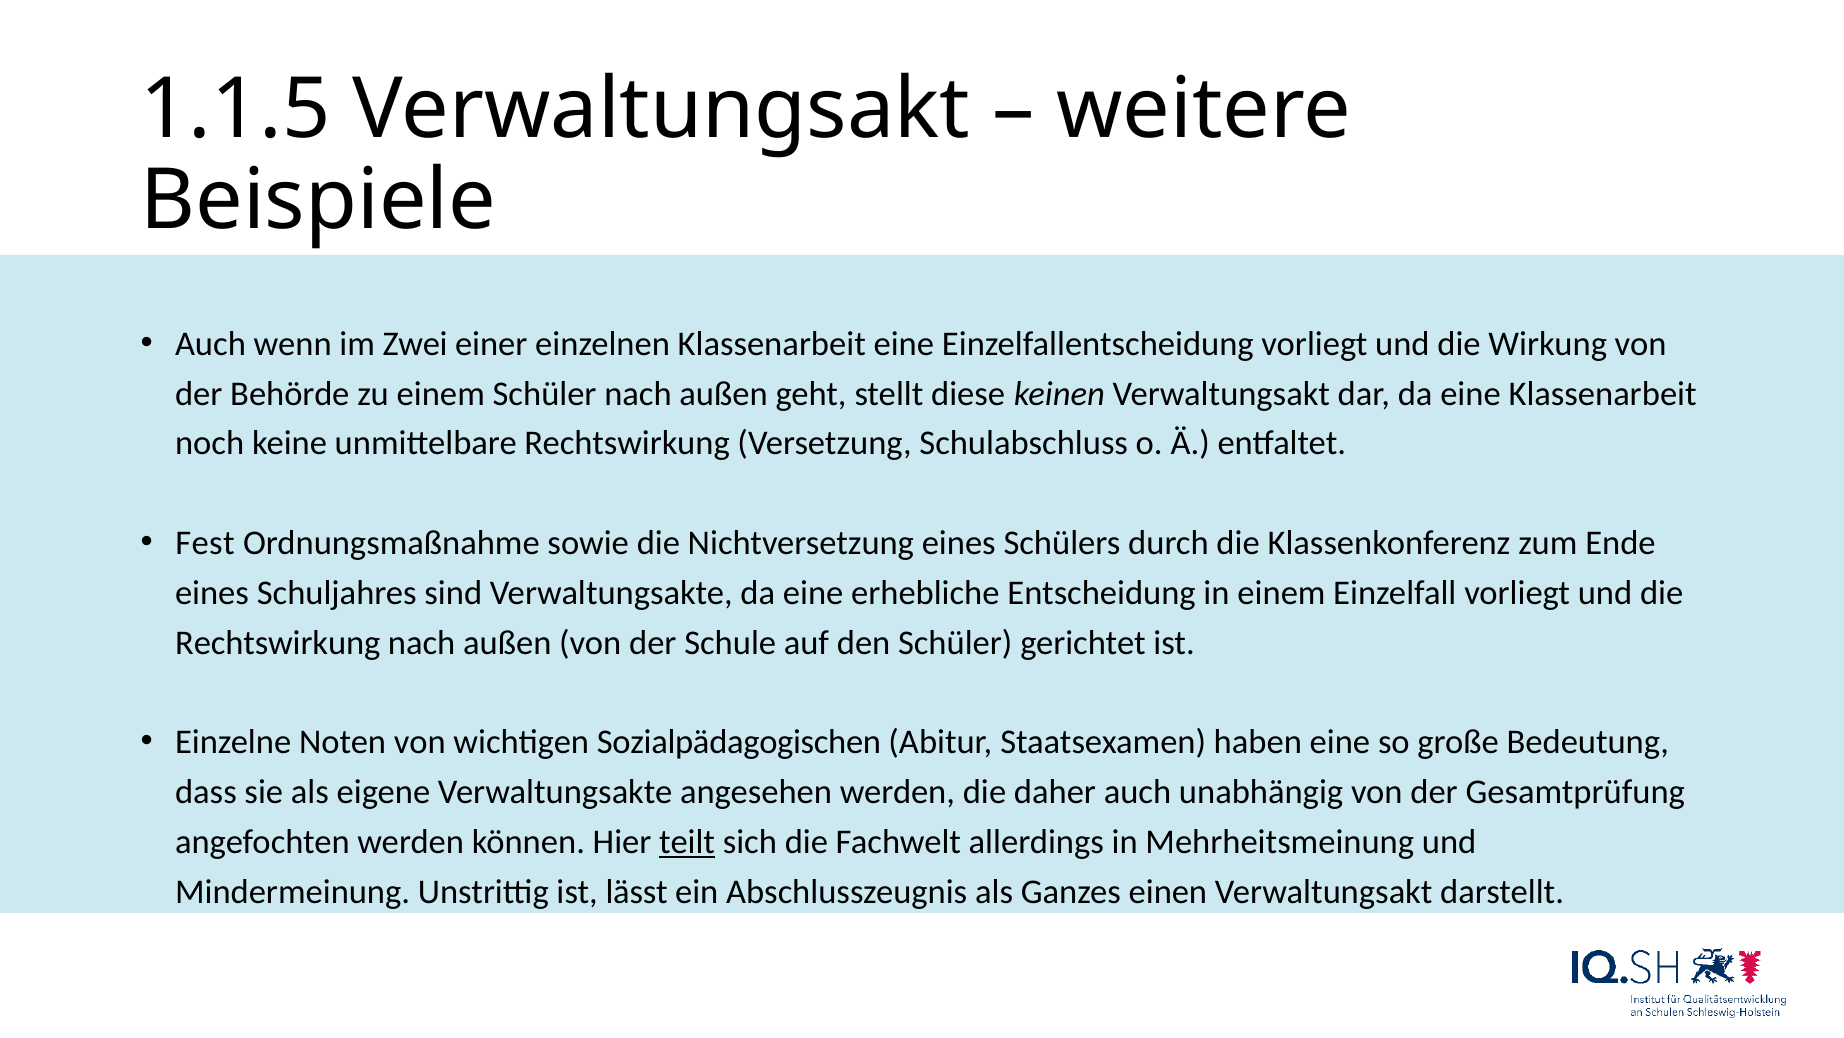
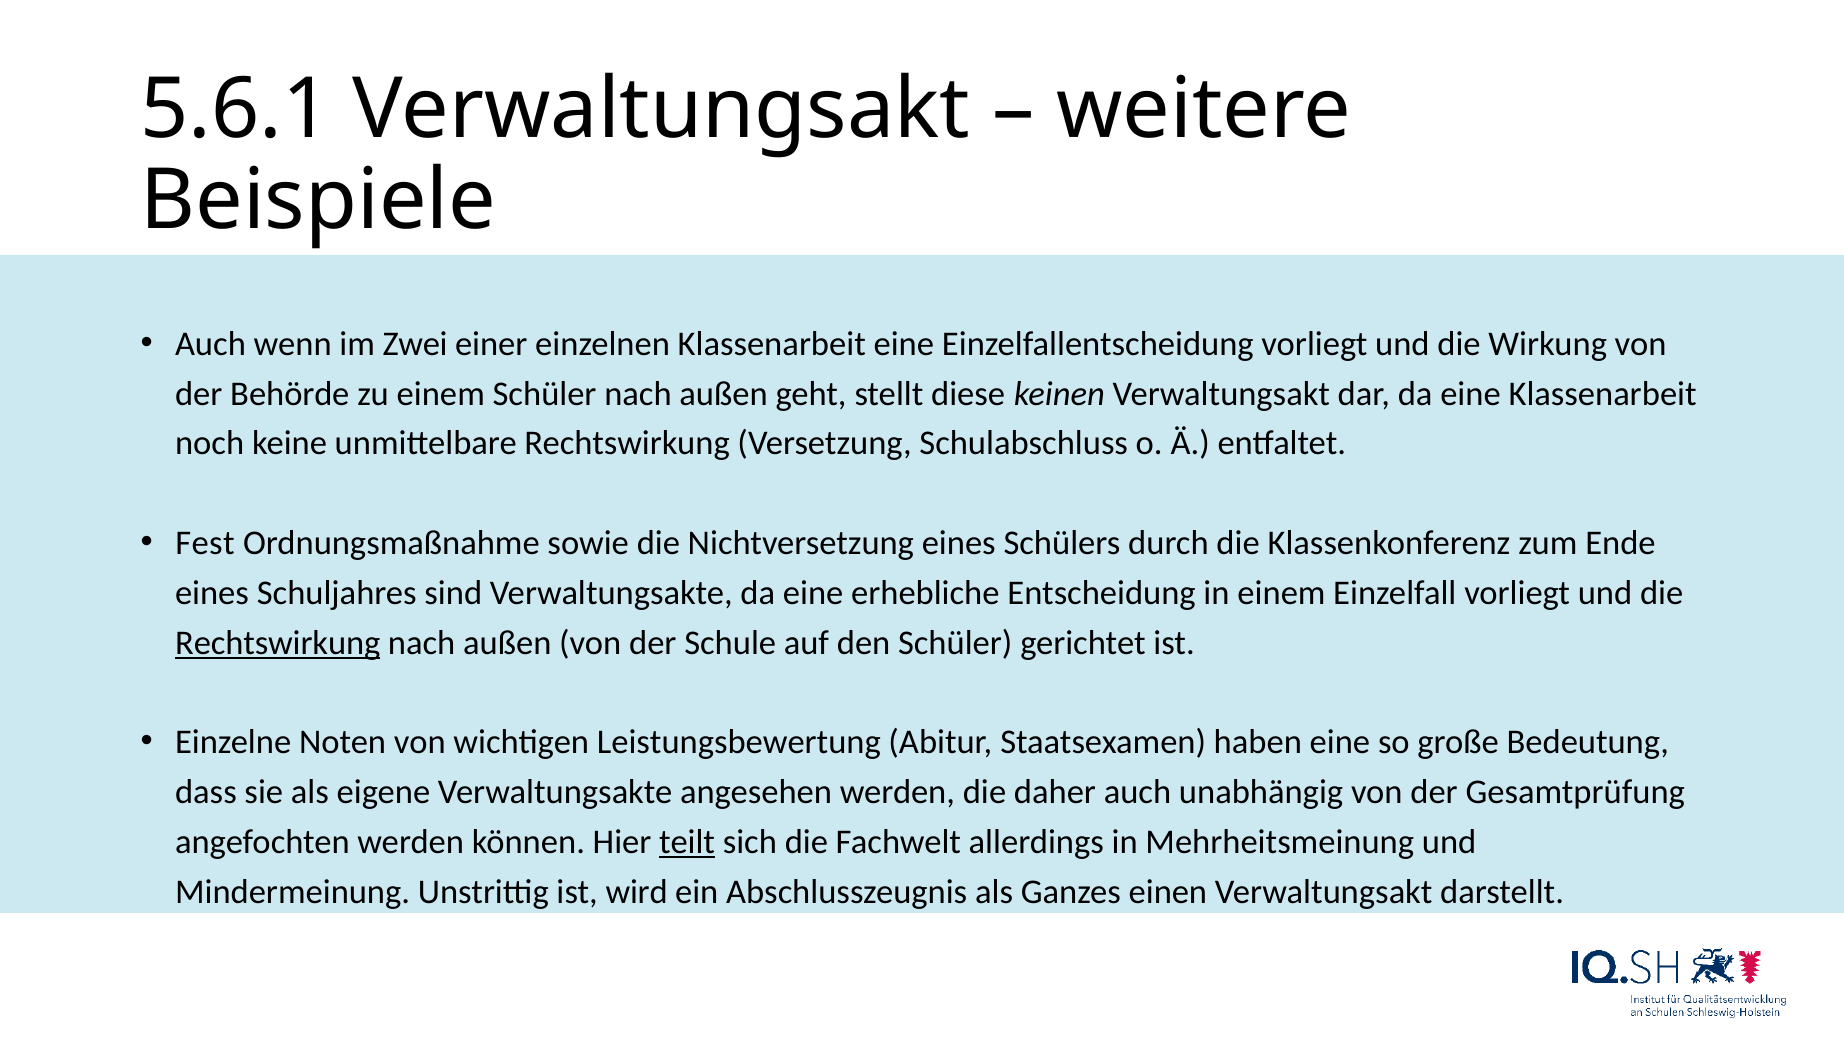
1.1.5: 1.1.5 -> 5.6.1
Rechtswirkung at (278, 642) underline: none -> present
Sozialpädagogischen: Sozialpädagogischen -> Leistungsbewertung
lässt: lässt -> wird
